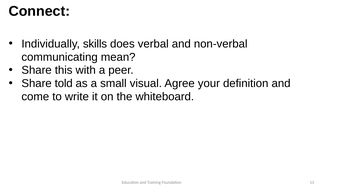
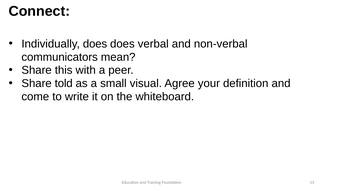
Individually skills: skills -> does
communicating: communicating -> communicators
